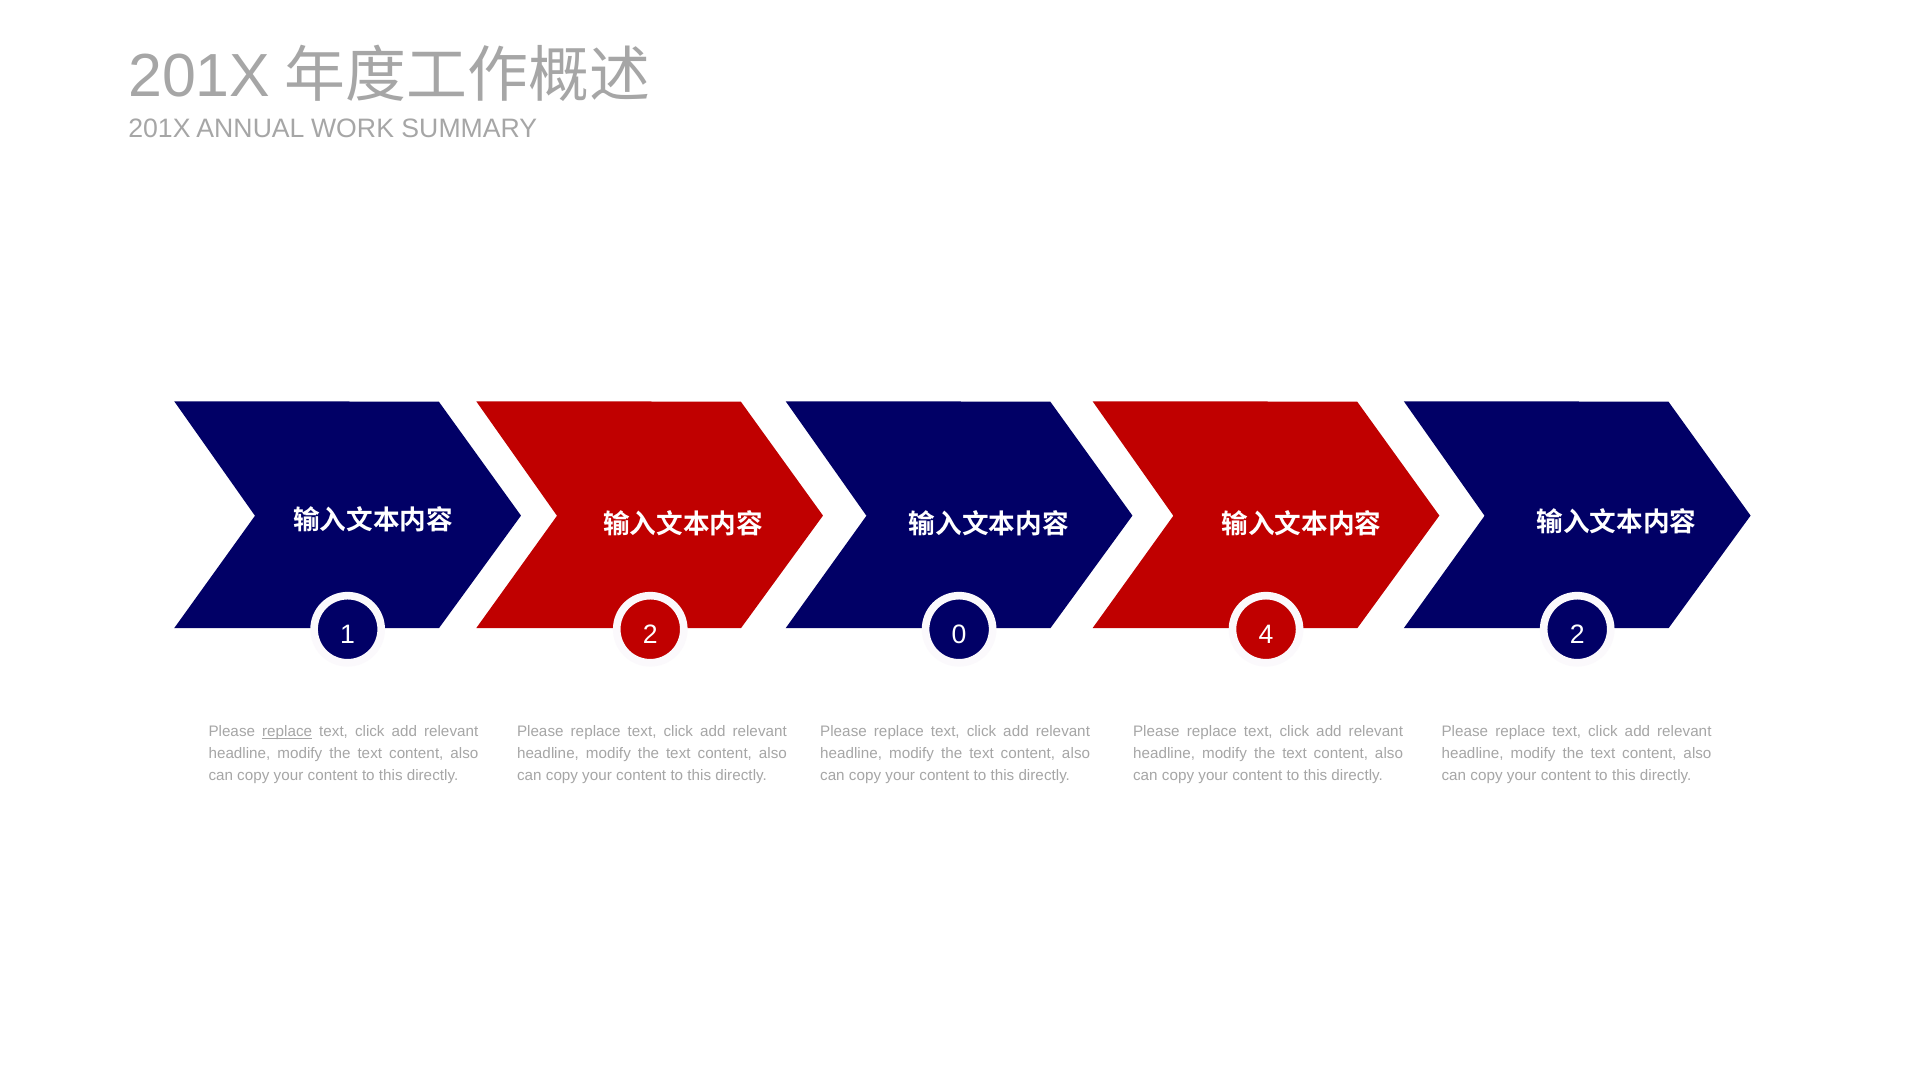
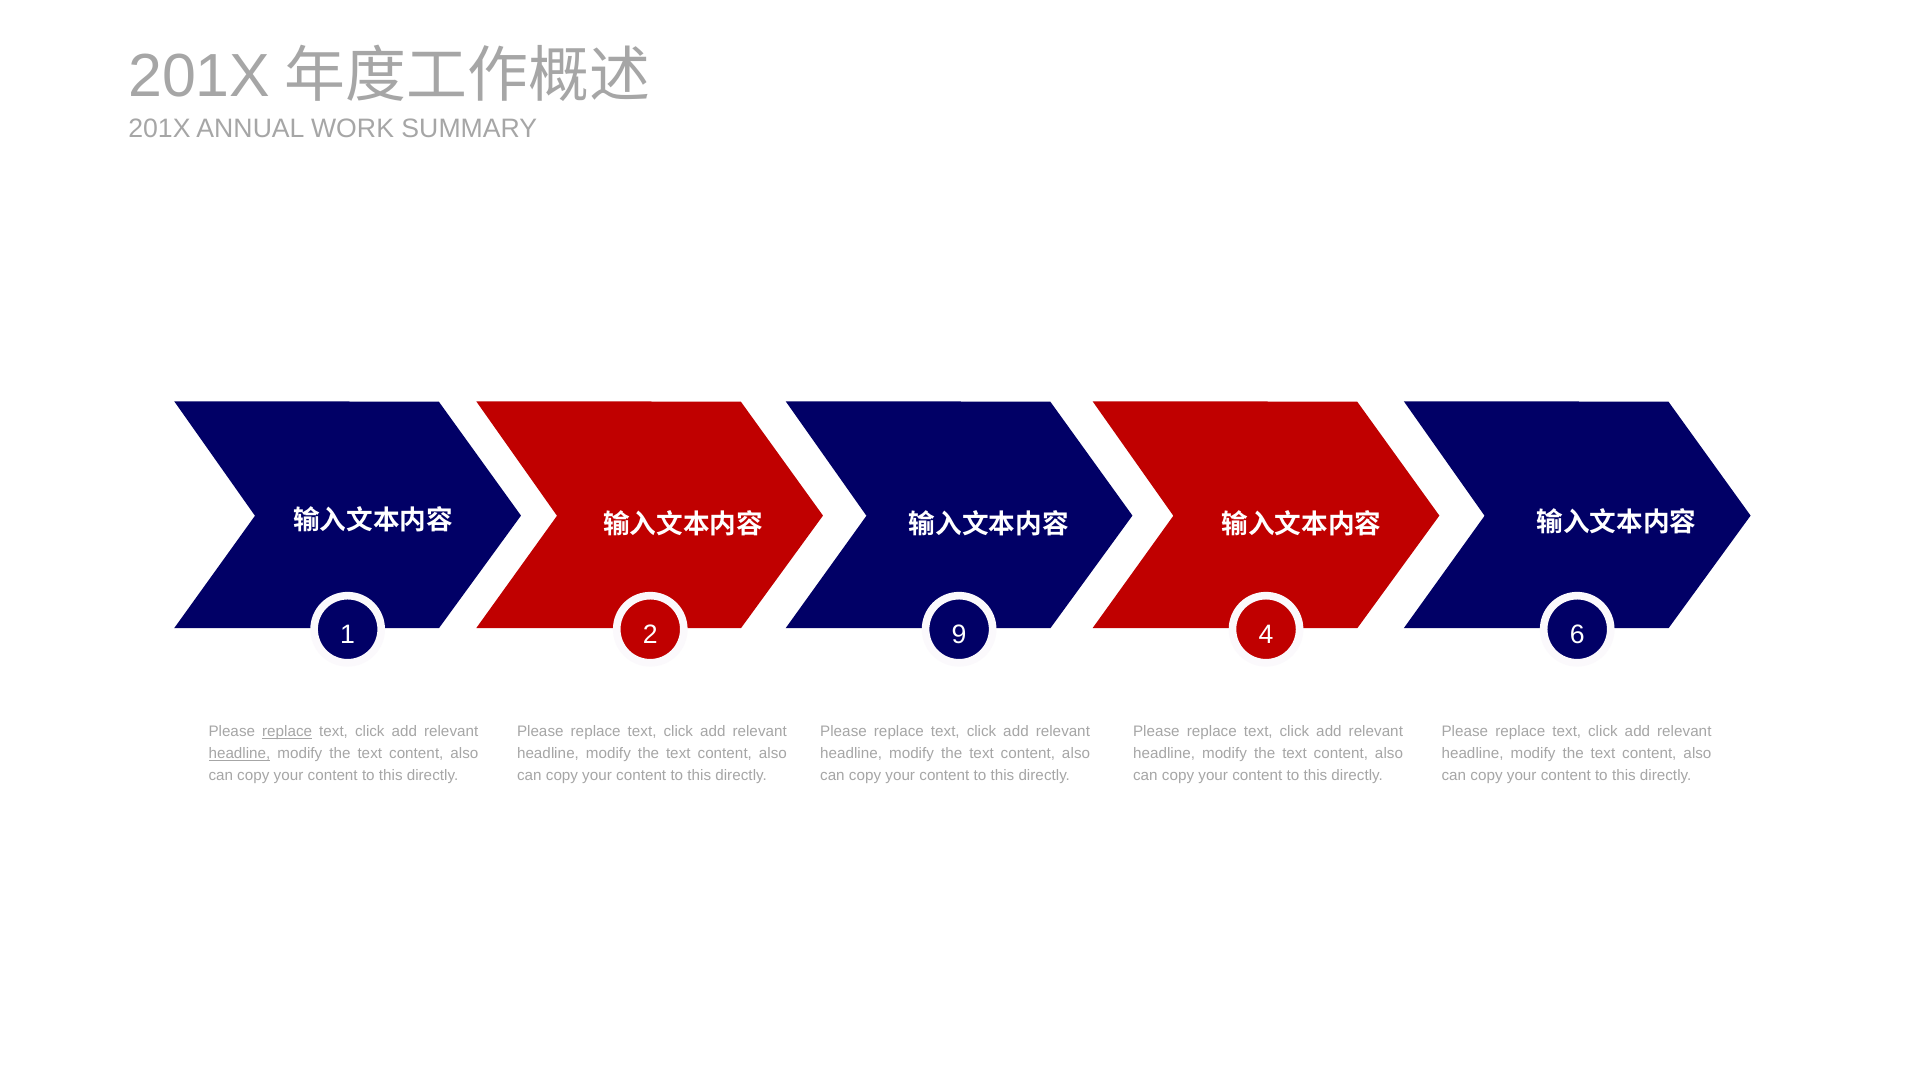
0: 0 -> 9
4 2: 2 -> 6
headline at (239, 753) underline: none -> present
